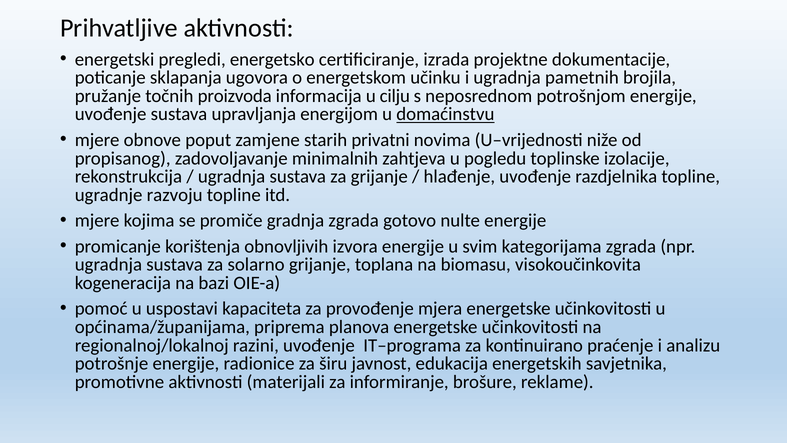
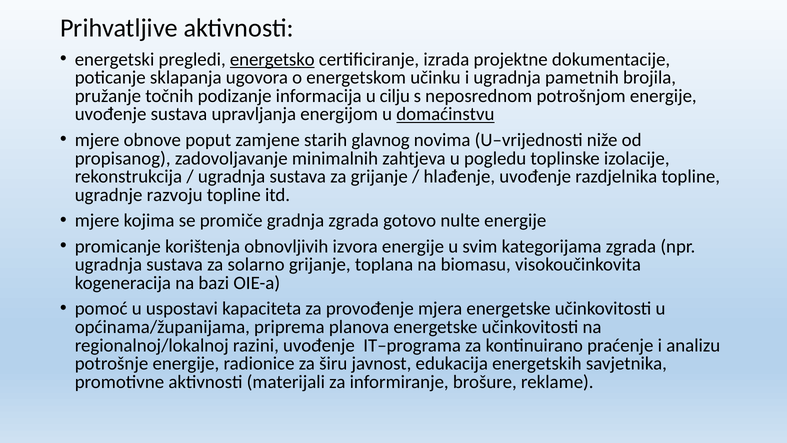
energetsko underline: none -> present
proizvoda: proizvoda -> podizanje
privatni: privatni -> glavnog
